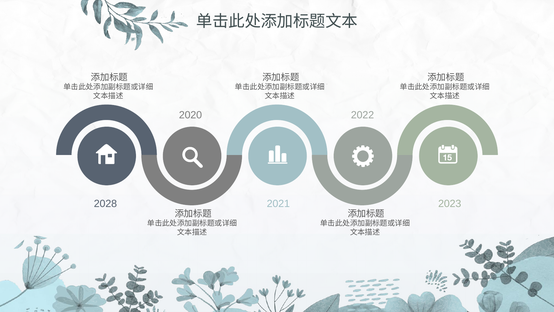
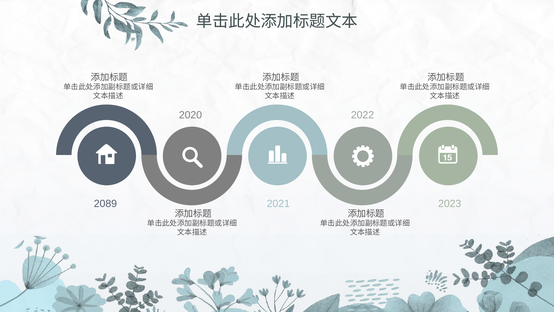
2028: 2028 -> 2089
